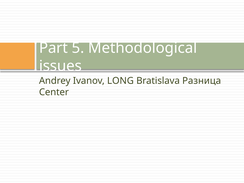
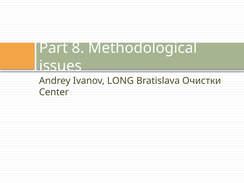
5: 5 -> 8
Разница: Разница -> Очистки
